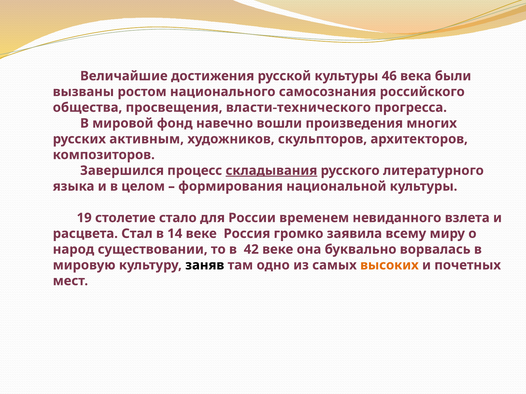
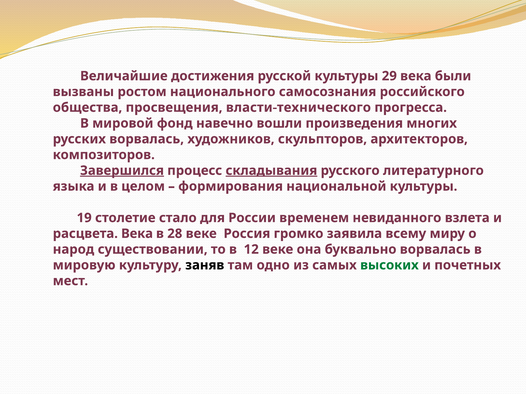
46: 46 -> 29
русских активным: активным -> ворвалась
Завершился underline: none -> present
расцвета Стал: Стал -> Века
14: 14 -> 28
42: 42 -> 12
высоких colour: orange -> green
